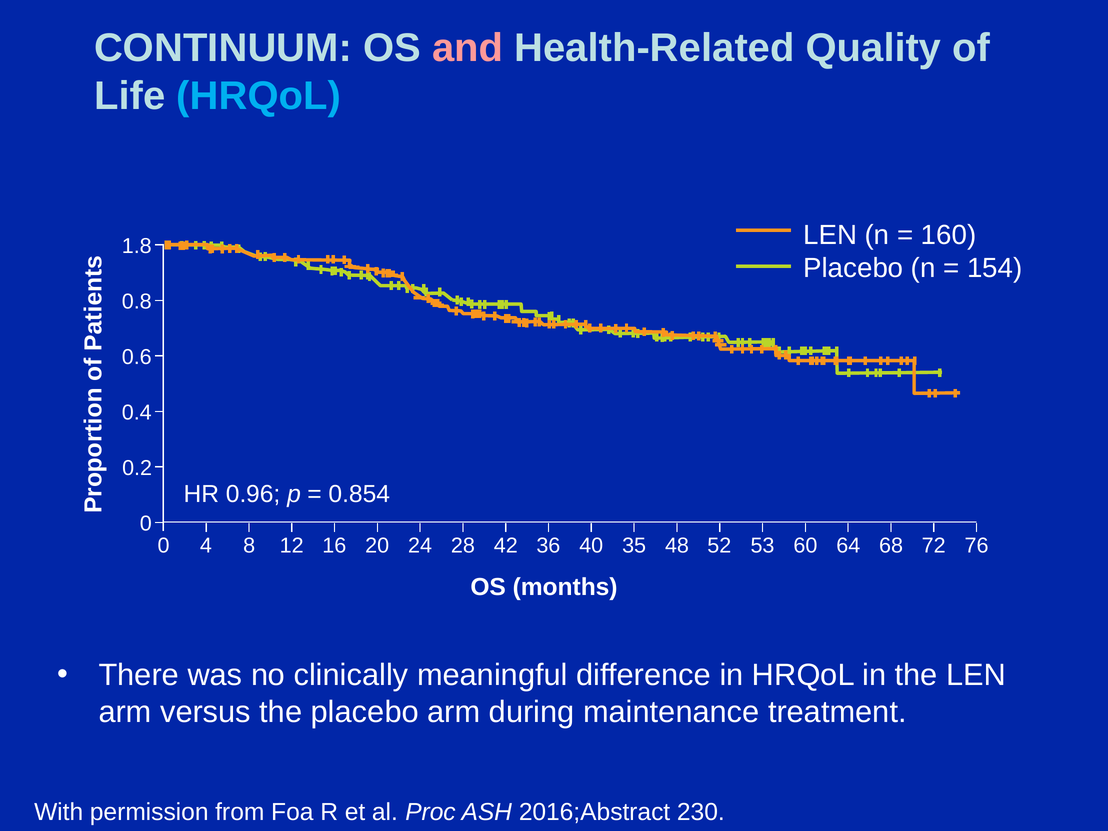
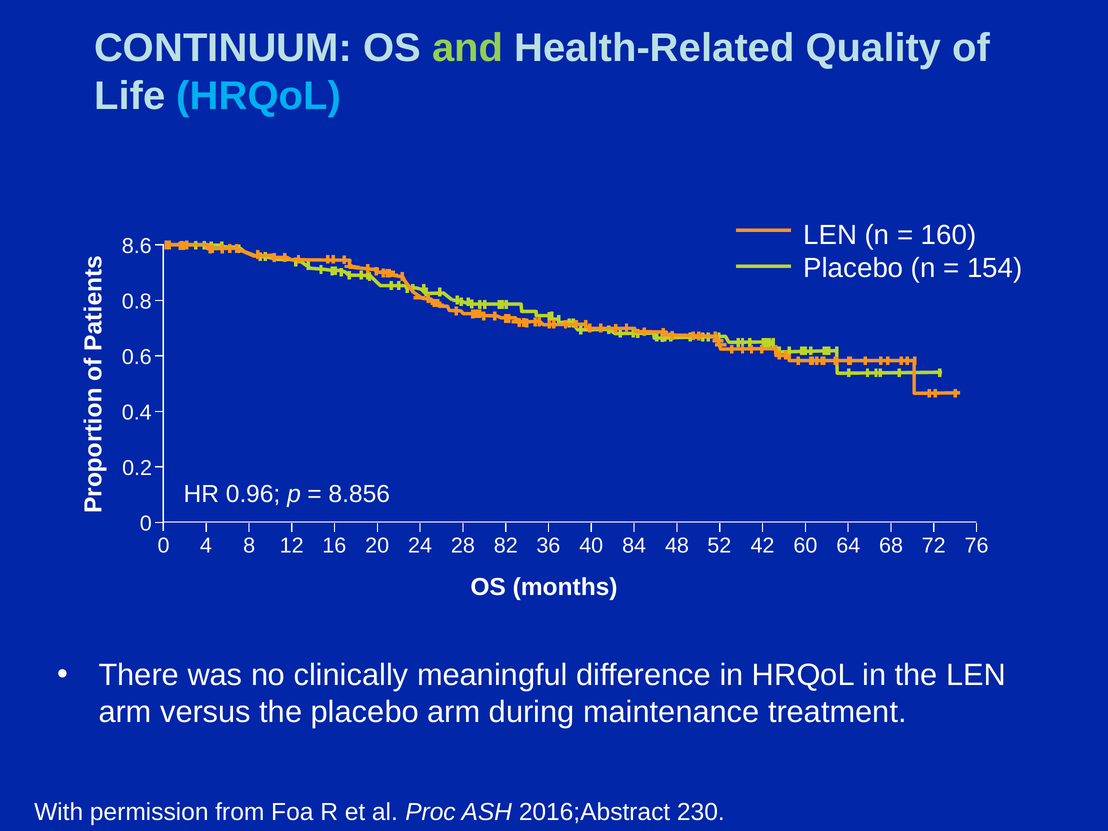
and colour: pink -> light green
1.8: 1.8 -> 8.6
0.854: 0.854 -> 8.856
42: 42 -> 82
35: 35 -> 84
53: 53 -> 42
